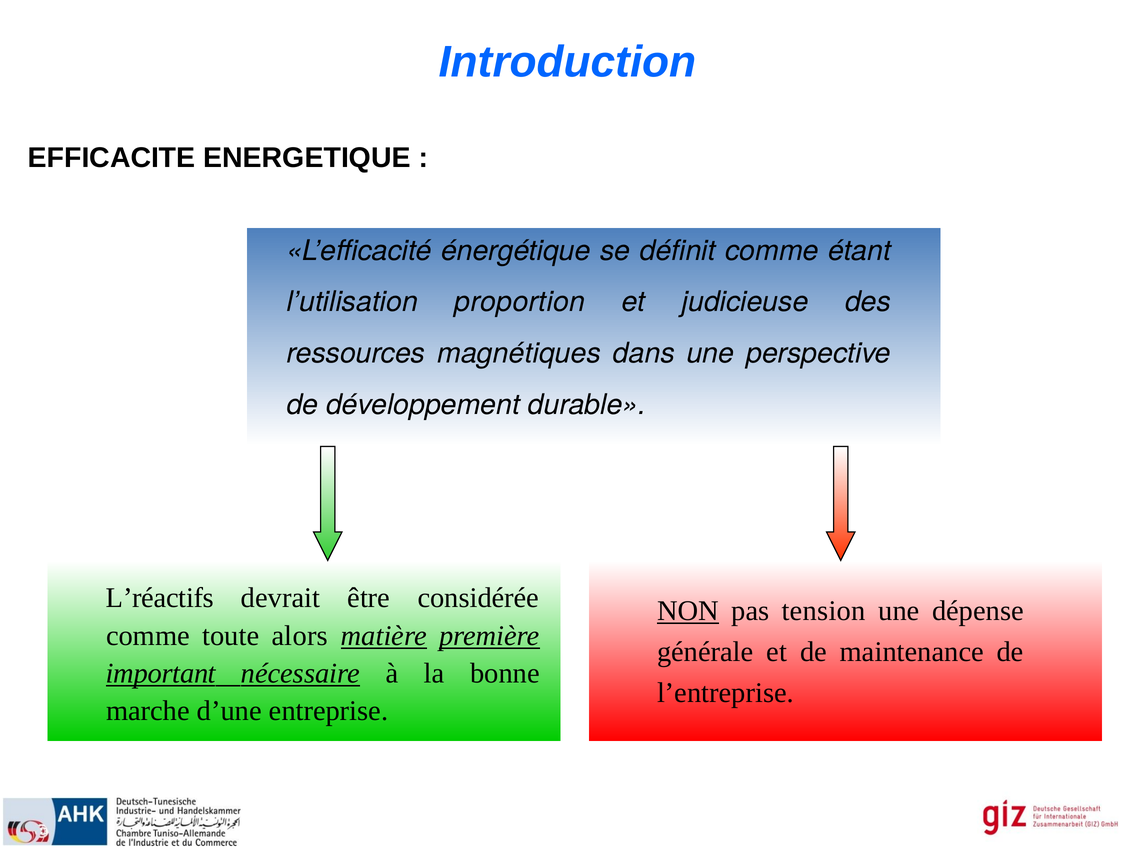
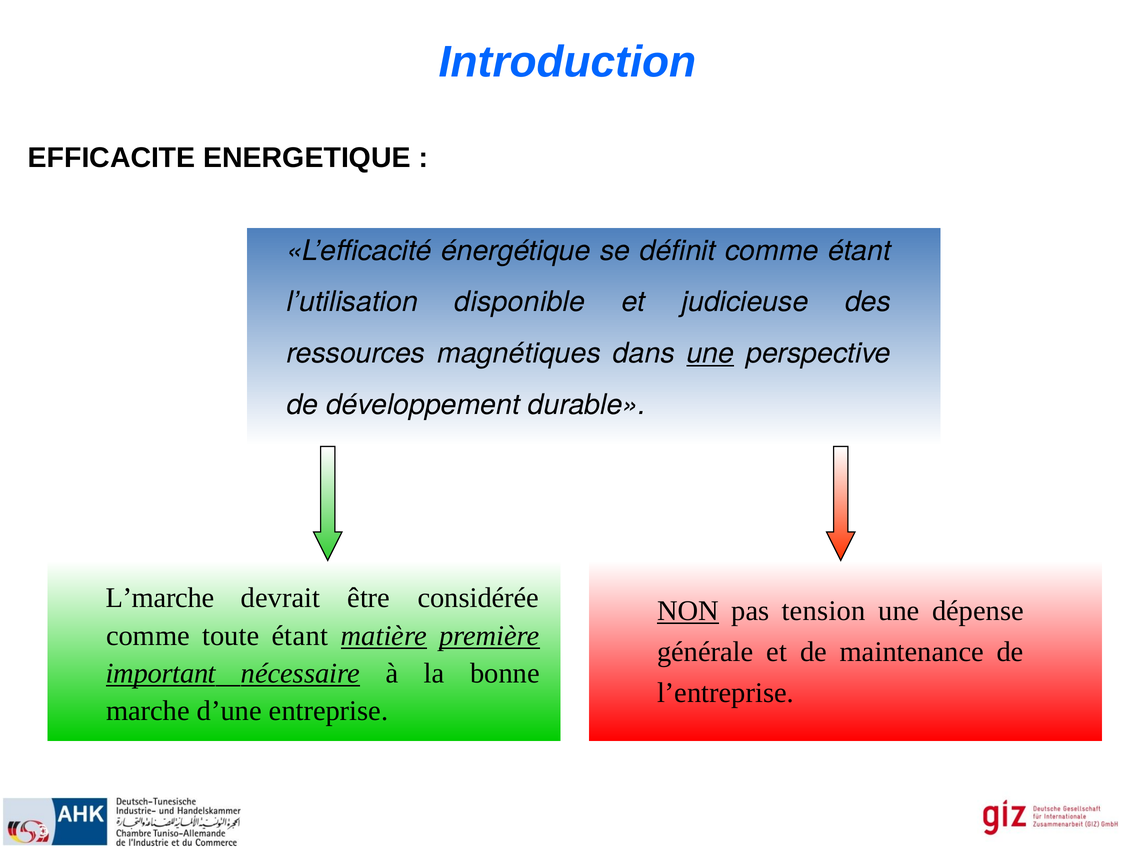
proportion: proportion -> disponible
une at (710, 353) underline: none -> present
L’réactifs: L’réactifs -> L’marche
toute alors: alors -> étant
